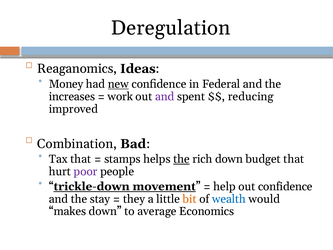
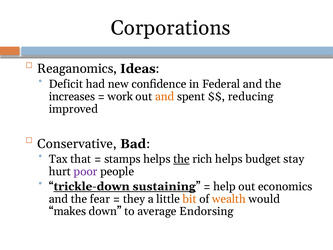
Deregulation: Deregulation -> Corporations
Money: Money -> Deficit
new underline: present -> none
and at (165, 96) colour: purple -> orange
Combination: Combination -> Conservative
rich down: down -> helps
budget that: that -> stay
movement: movement -> sustaining
out confidence: confidence -> economics
stay: stay -> fear
wealth colour: blue -> orange
Economics: Economics -> Endorsing
